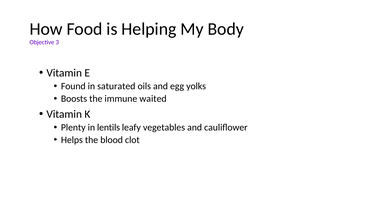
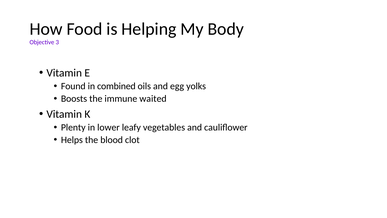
saturated: saturated -> combined
lentils: lentils -> lower
